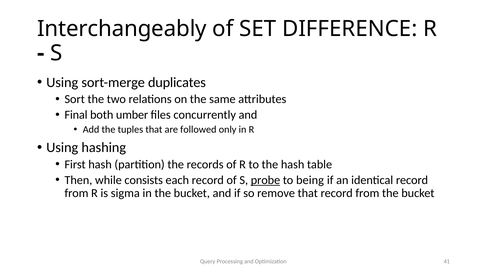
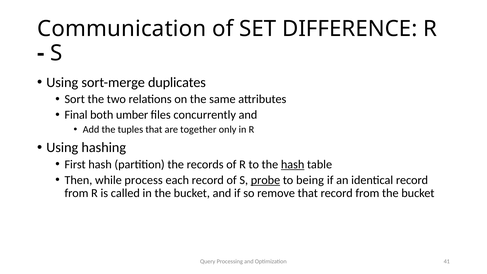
Interchangeably: Interchangeably -> Communication
followed: followed -> together
hash at (293, 164) underline: none -> present
consists: consists -> process
sigma: sigma -> called
